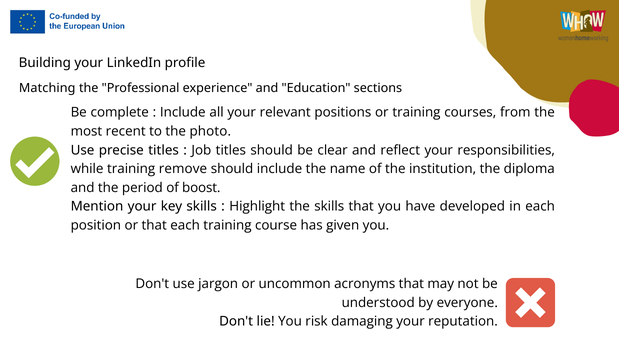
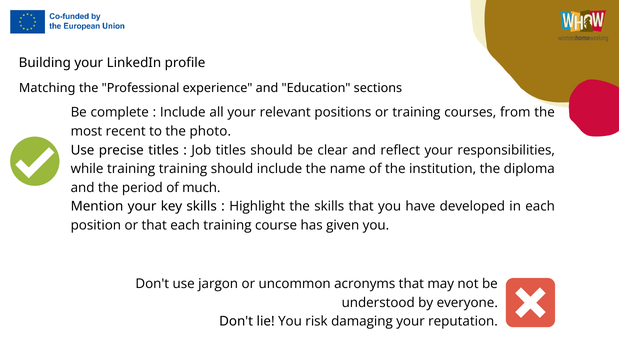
training remove: remove -> training
boost: boost -> much
